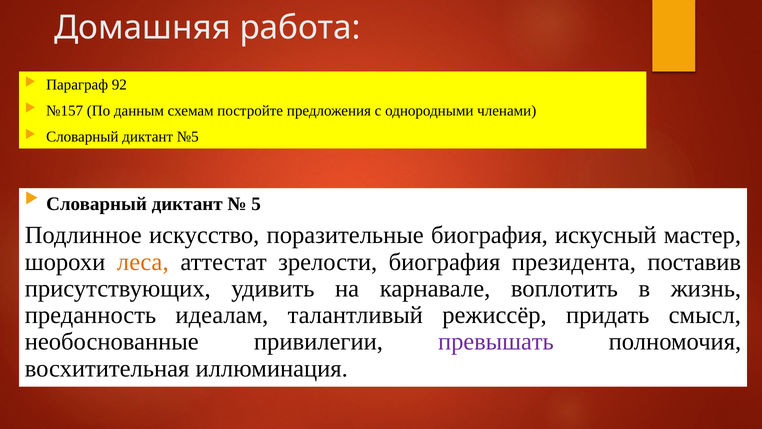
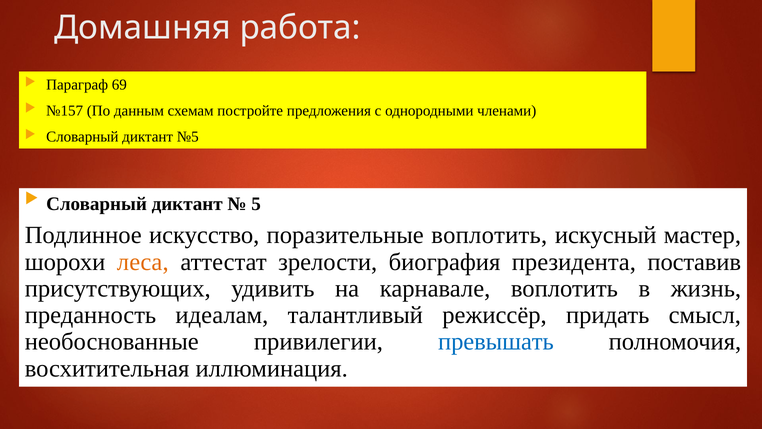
92: 92 -> 69
поразительные биография: биография -> воплотить
превышать colour: purple -> blue
